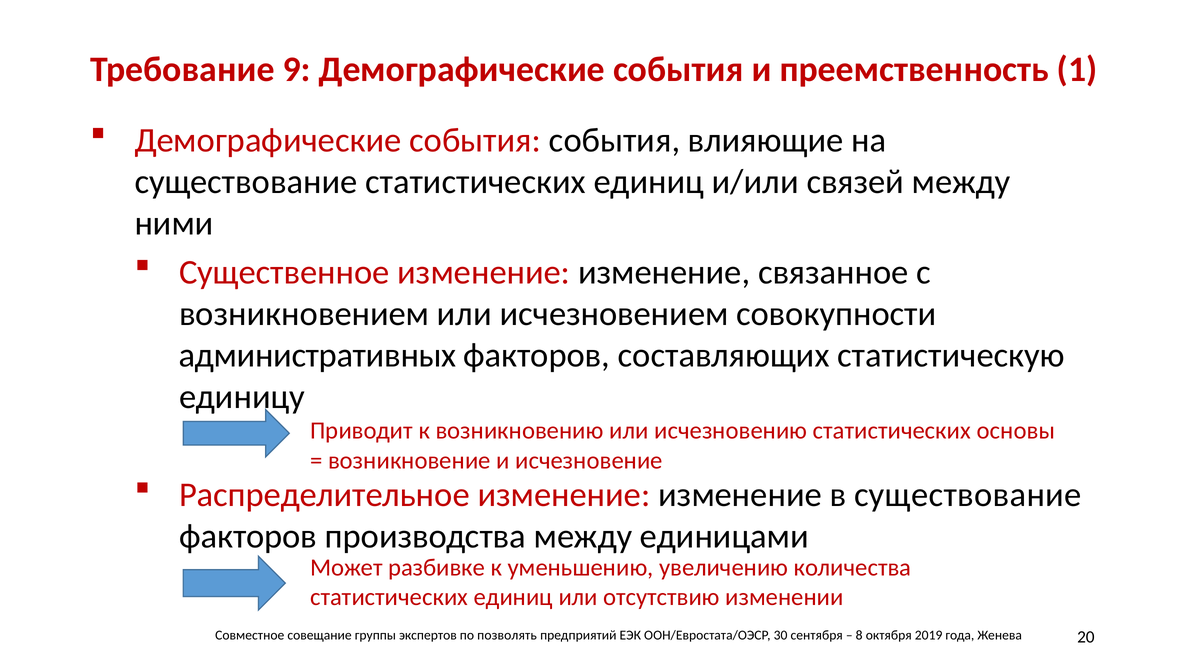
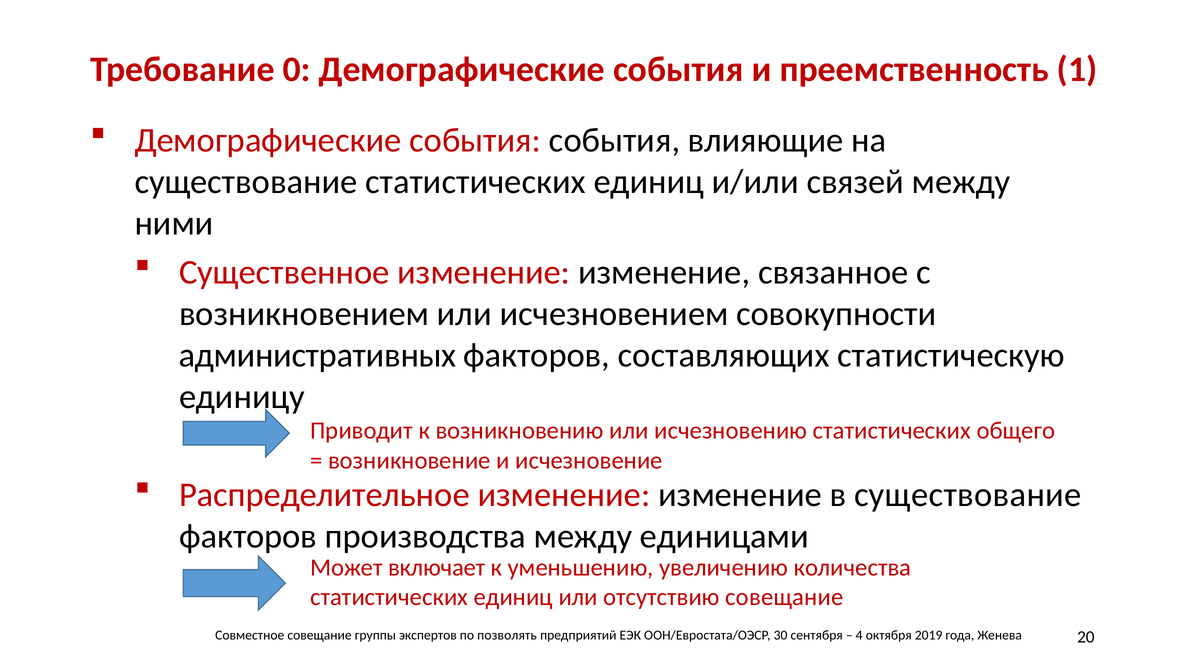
9: 9 -> 0
основы: основы -> общего
разбивке: разбивке -> включает
отсутствию изменении: изменении -> совещание
8: 8 -> 4
